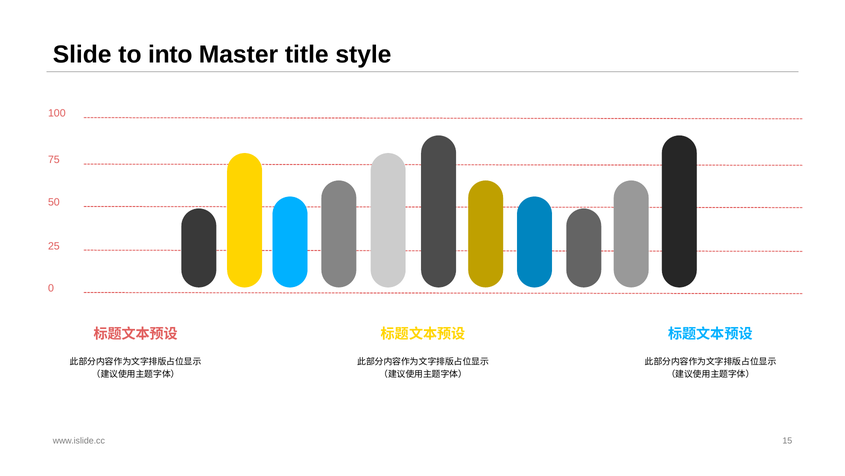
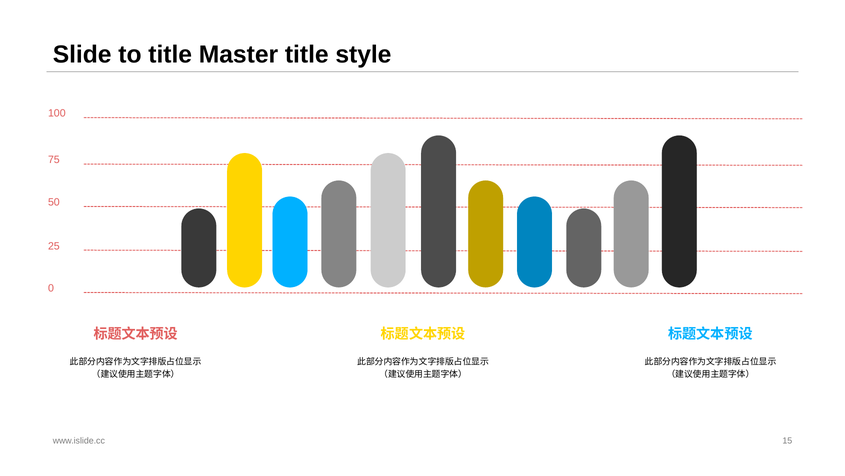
to into: into -> title
